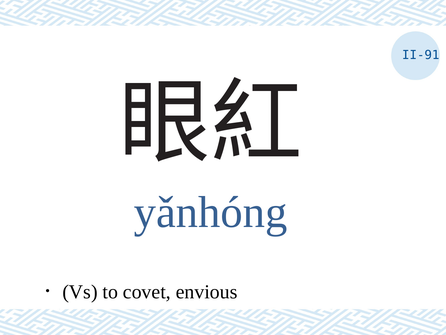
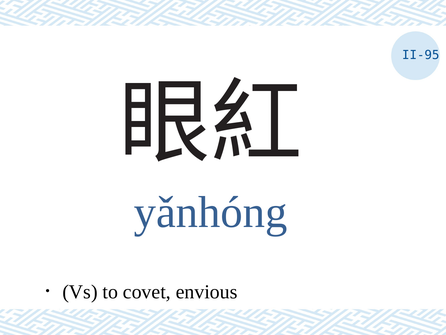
II-91: II-91 -> II-95
